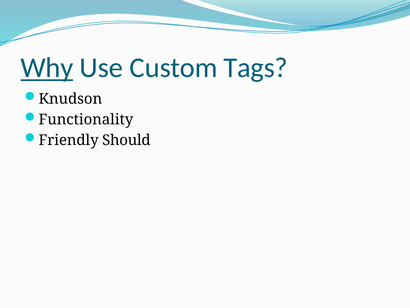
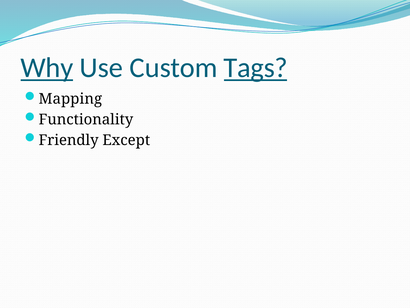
Tags underline: none -> present
Knudson: Knudson -> Mapping
Should: Should -> Except
